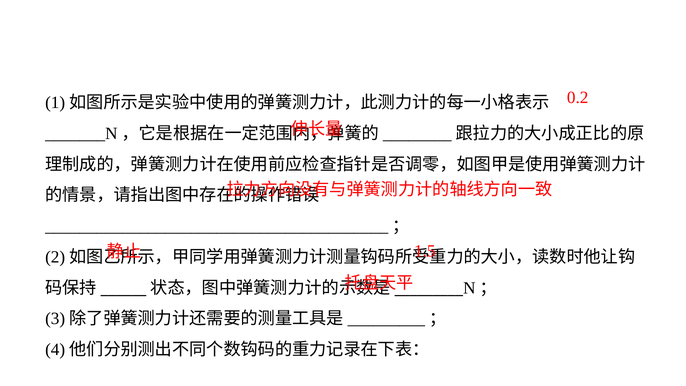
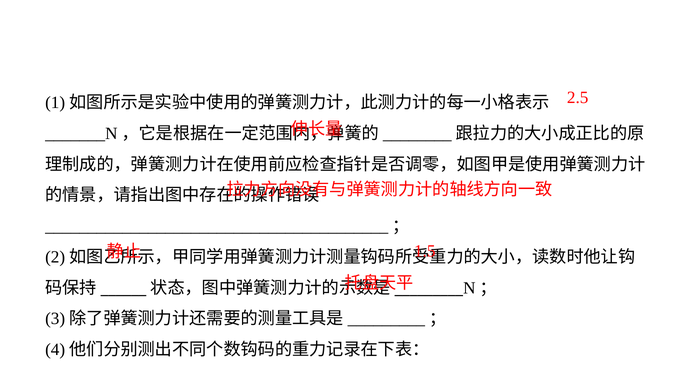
0.2: 0.2 -> 2.5
